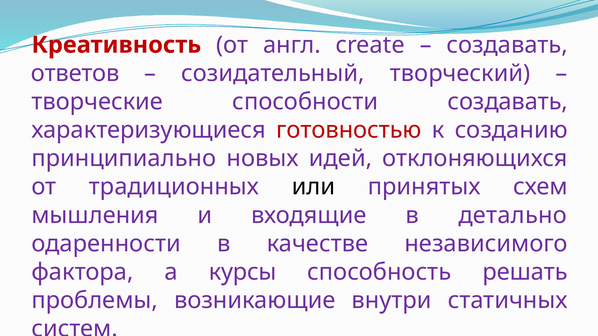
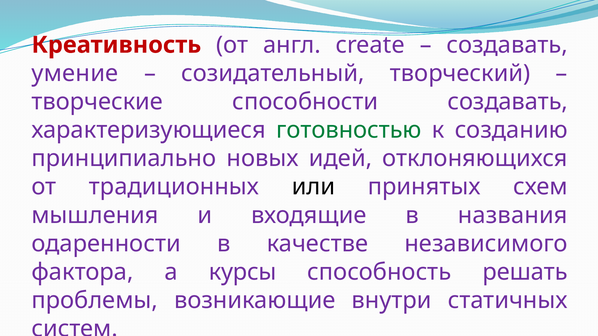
ответов: ответов -> умение
готовностью colour: red -> green
детально: детально -> названия
